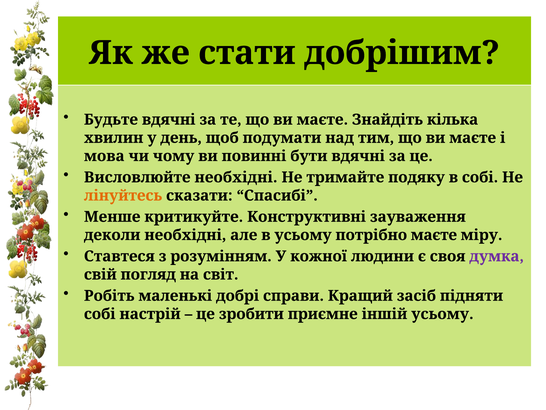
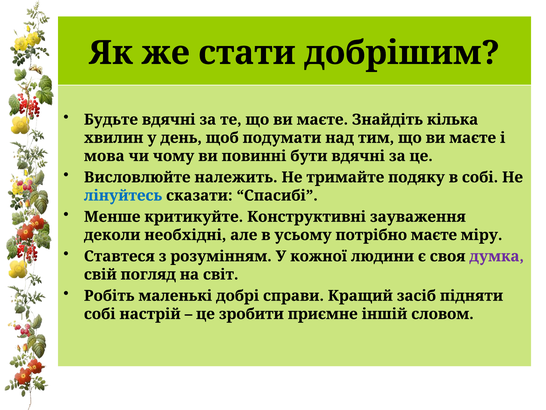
Висловлюйте необхідні: необхідні -> належить
лінуйтесь colour: orange -> blue
іншій усьому: усьому -> словом
